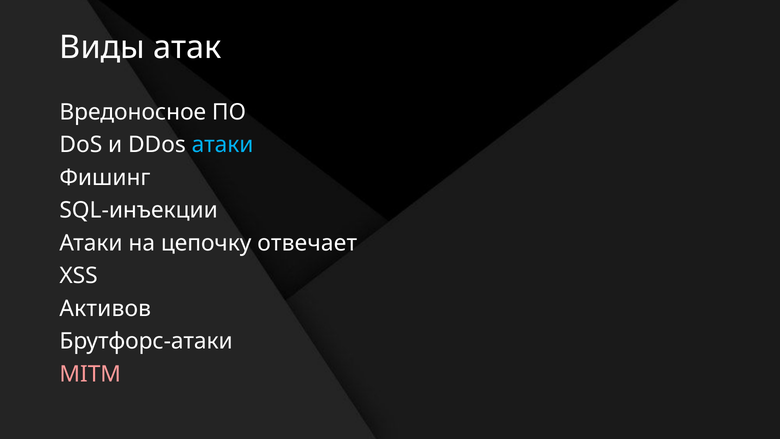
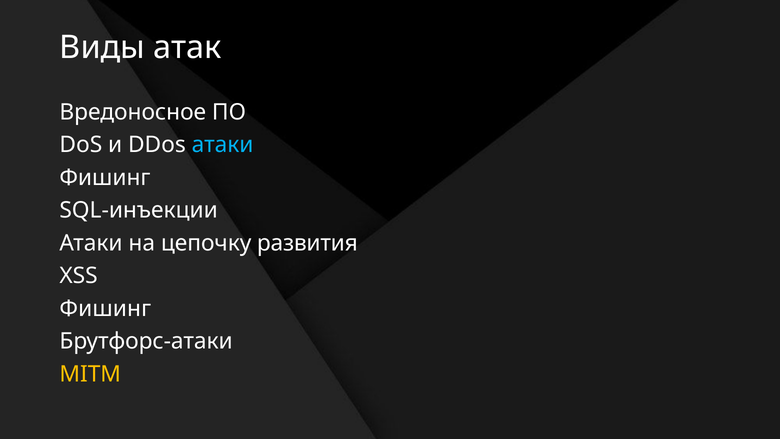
отвечает: отвечает -> развития
Активов at (105, 308): Активов -> Фишинг
MITM colour: pink -> yellow
